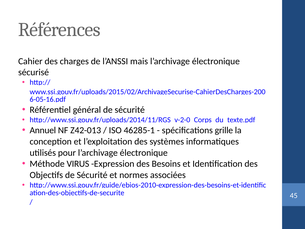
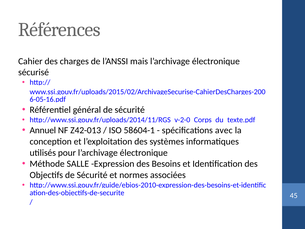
46285-1: 46285-1 -> 58604-1
grille: grille -> avec
VIRUS: VIRUS -> SALLE
